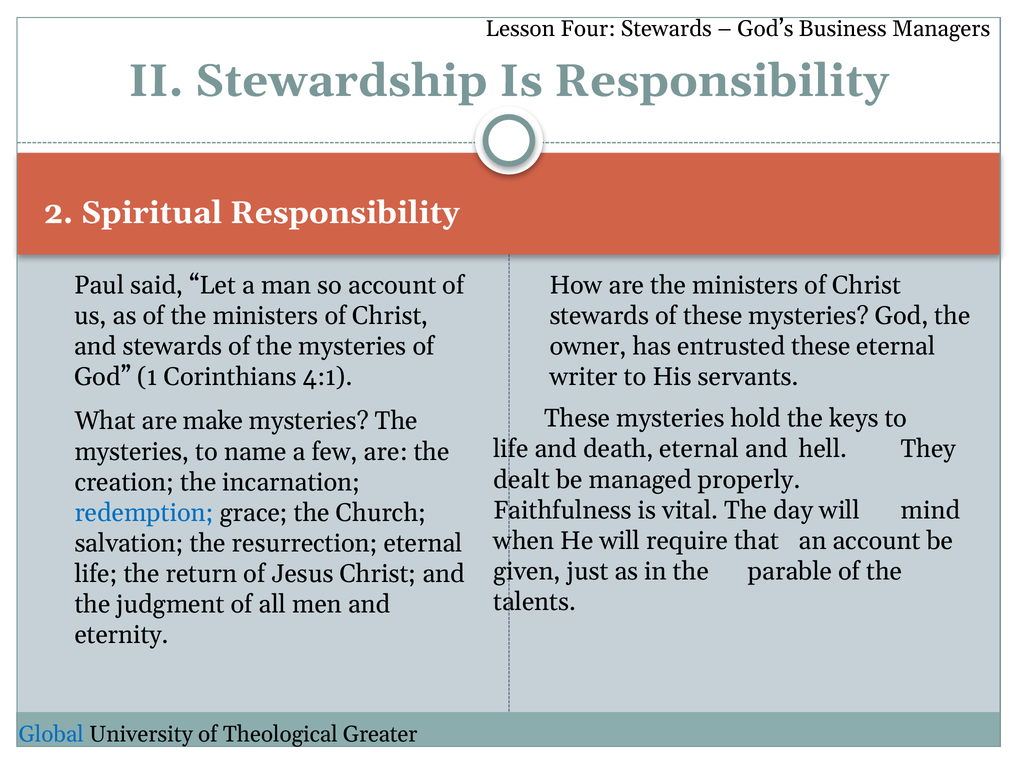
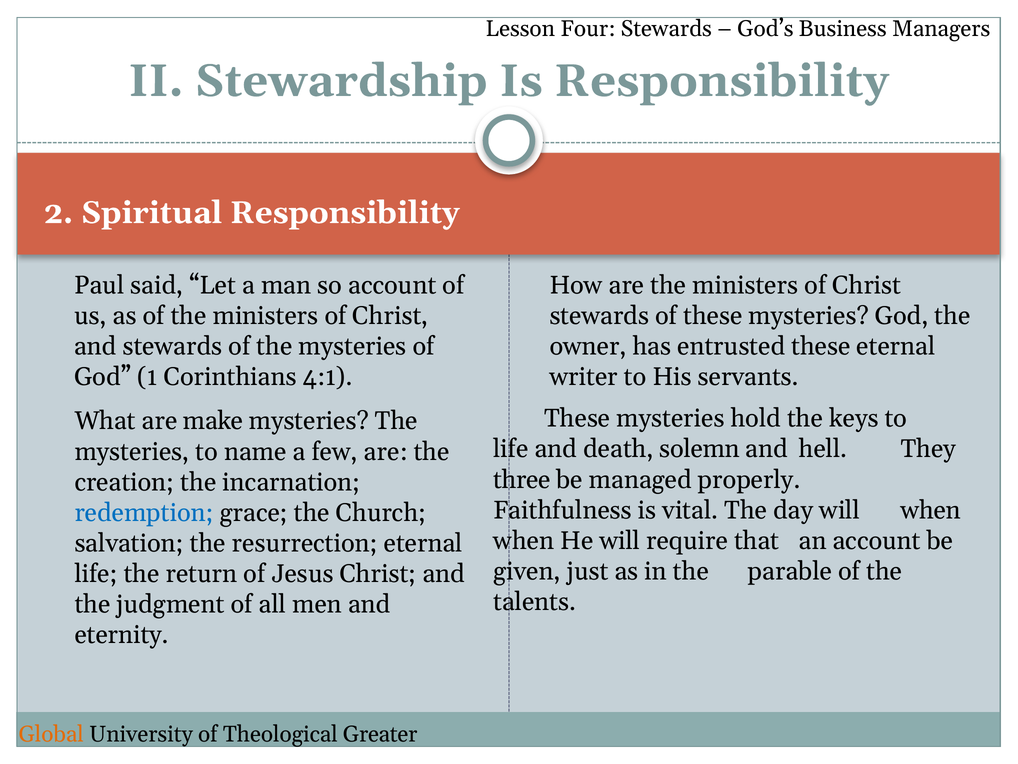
death eternal: eternal -> solemn
dealt: dealt -> three
will mind: mind -> when
Global colour: blue -> orange
